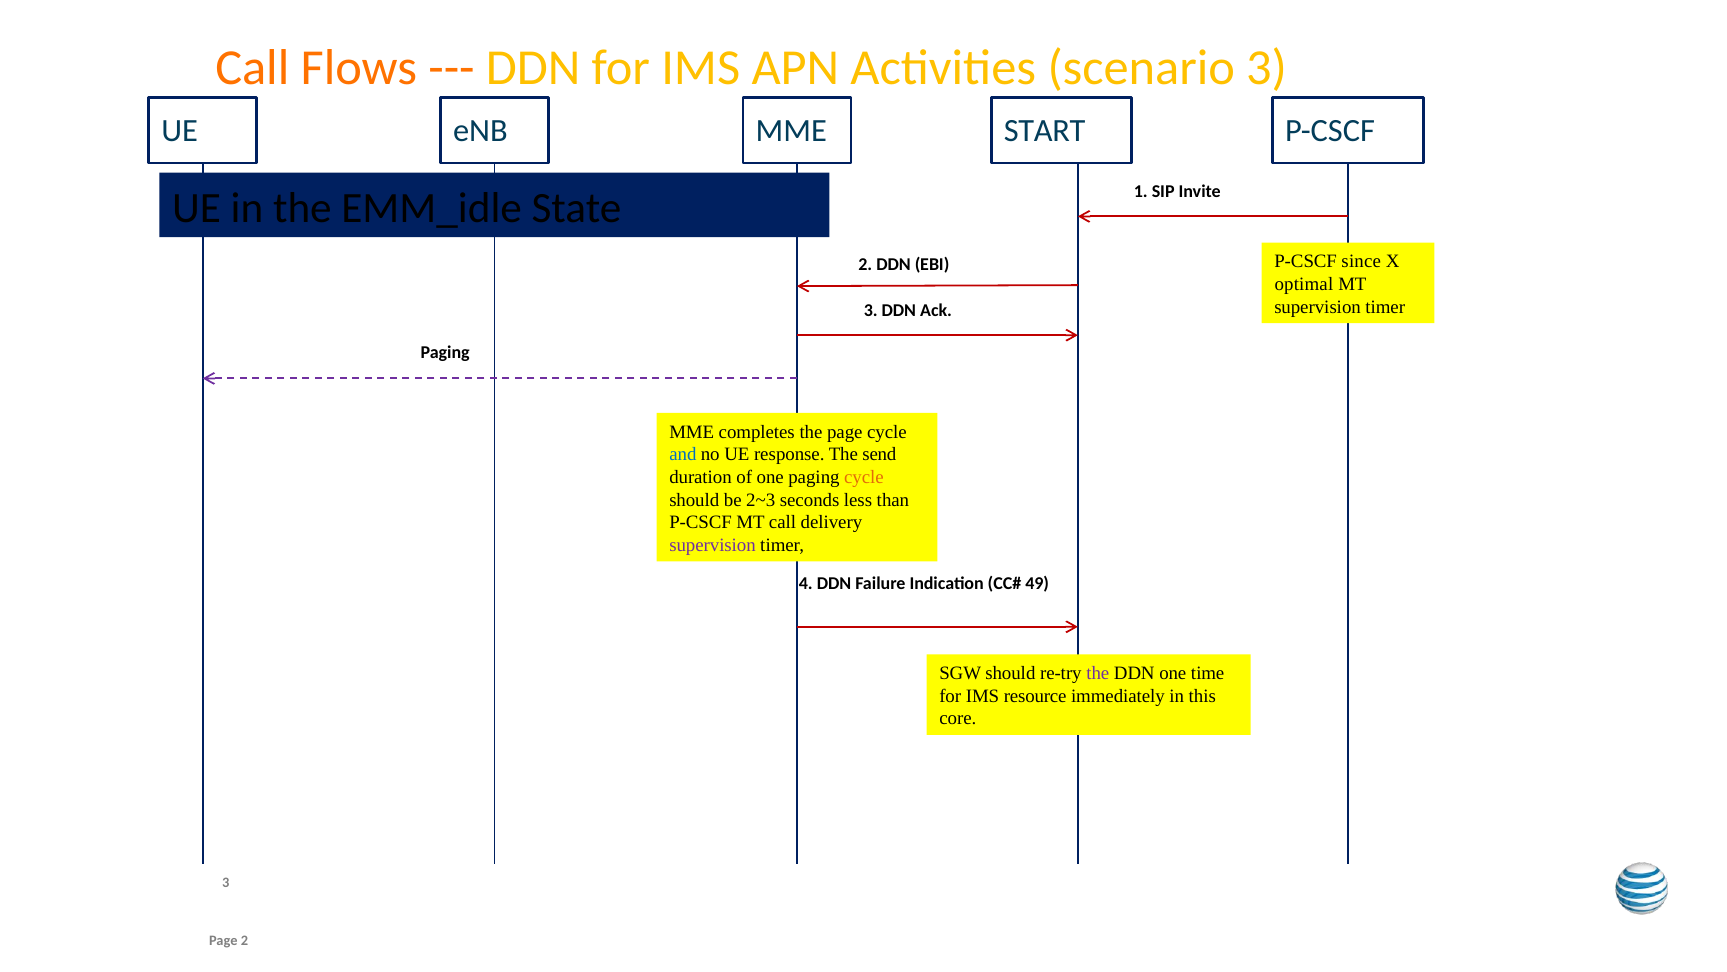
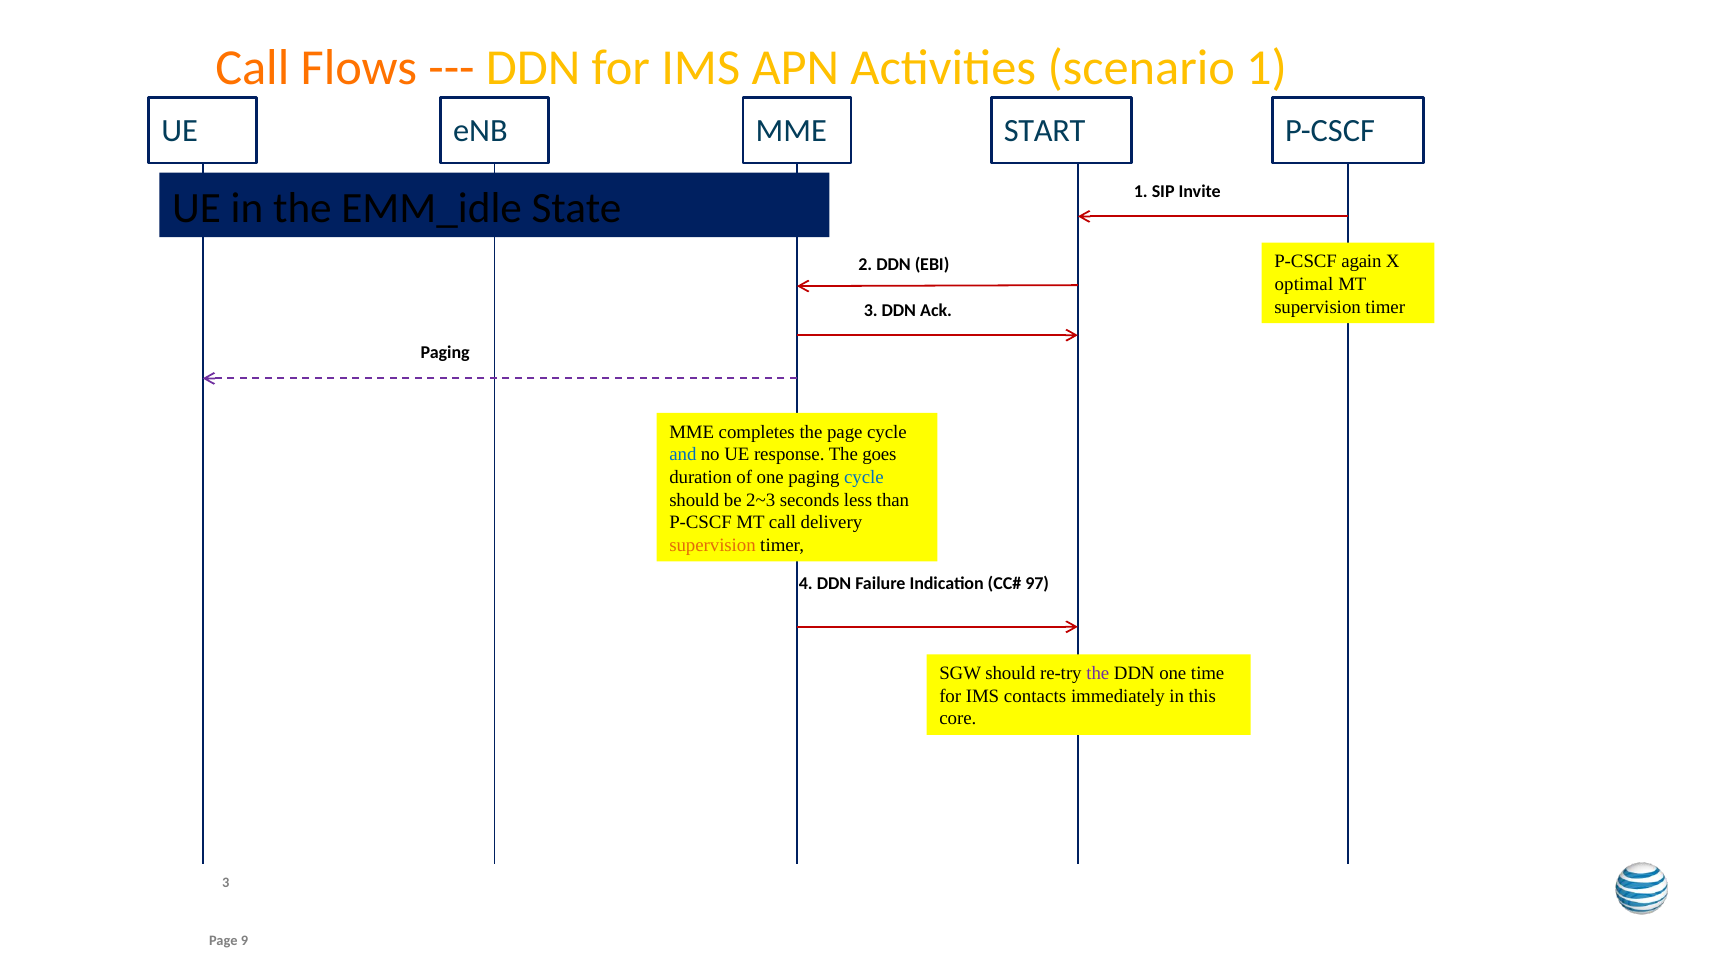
scenario 3: 3 -> 1
since: since -> again
send: send -> goes
cycle at (864, 477) colour: orange -> blue
supervision at (713, 545) colour: purple -> orange
49: 49 -> 97
resource: resource -> contacts
Page 2: 2 -> 9
